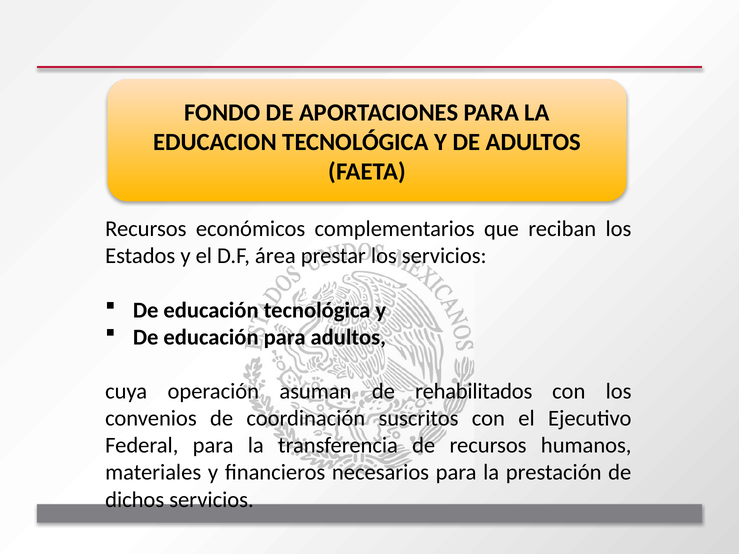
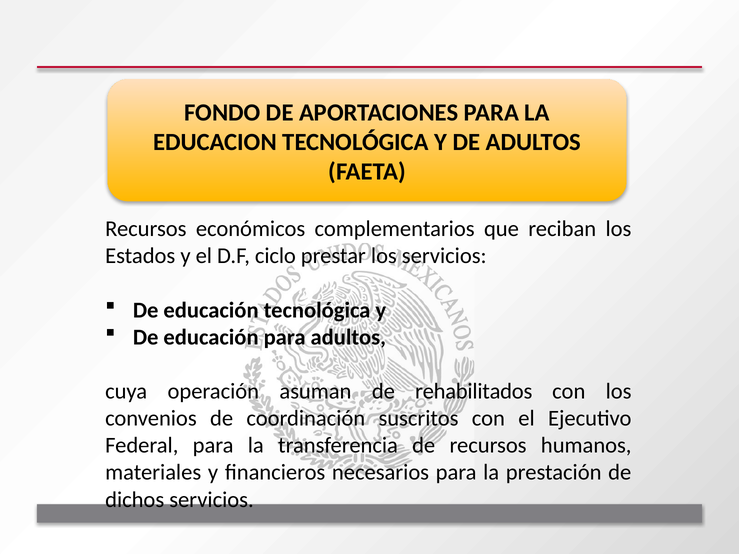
área: área -> ciclo
